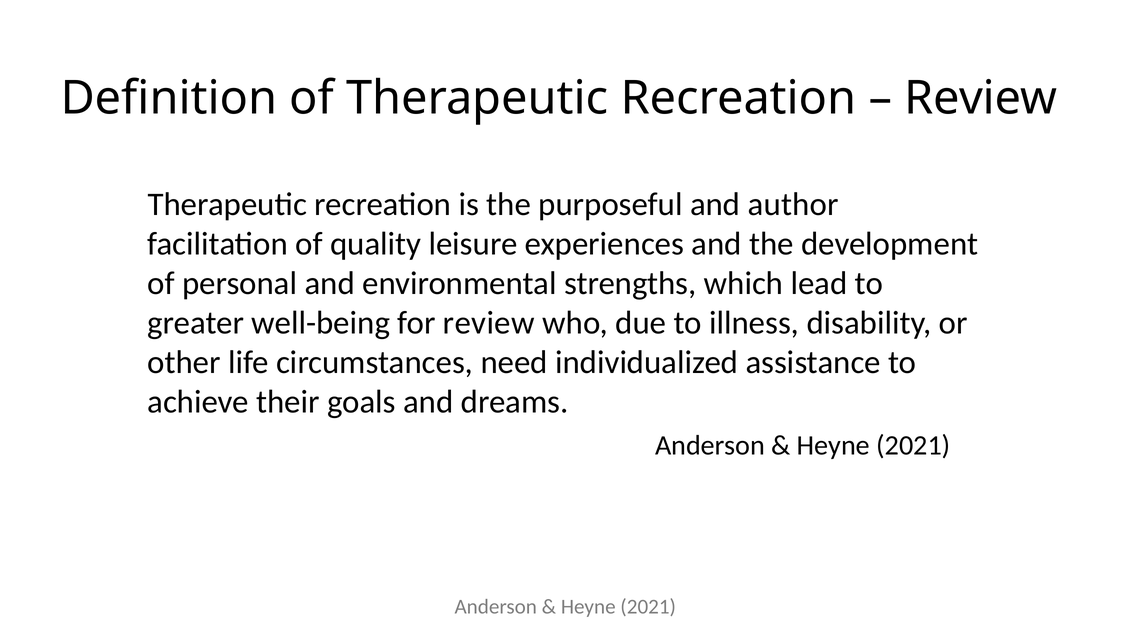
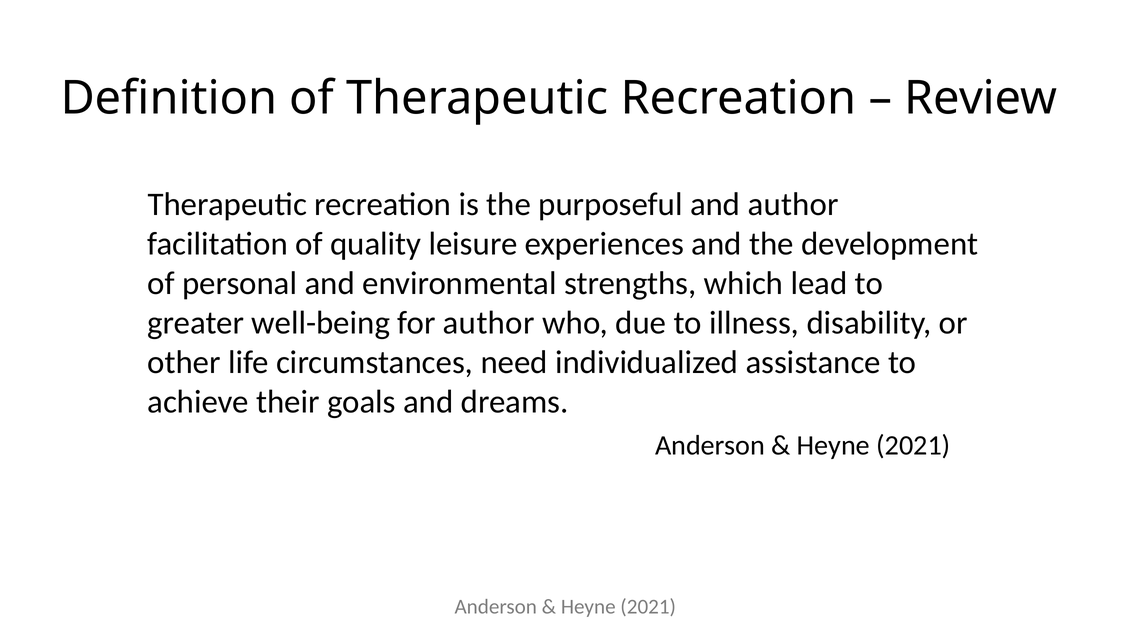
for review: review -> author
